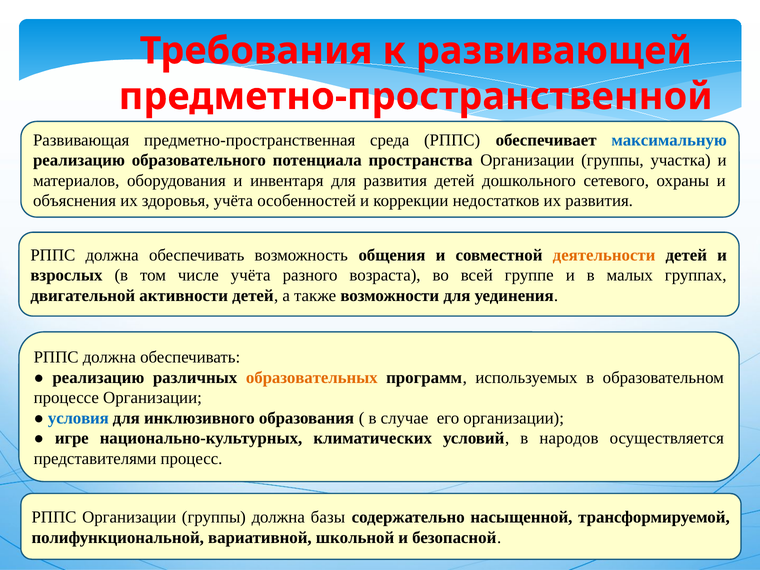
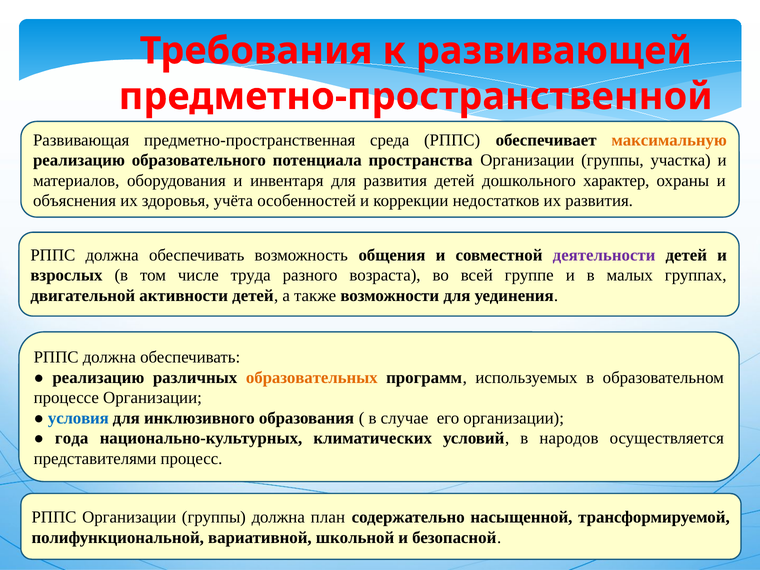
максимальную colour: blue -> orange
сетевого: сетевого -> характер
деятельности colour: orange -> purple
числе учёта: учёта -> труда
игре: игре -> года
базы: базы -> план
